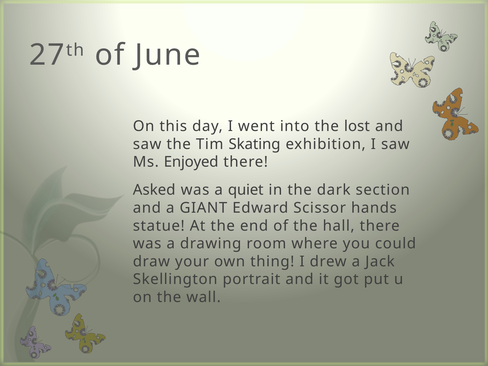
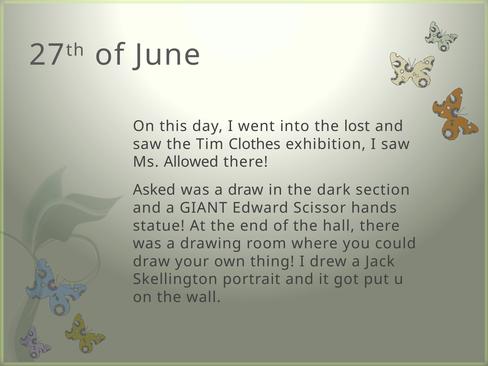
Skating: Skating -> Clothes
Enjoyed: Enjoyed -> Allowed
a quiet: quiet -> draw
